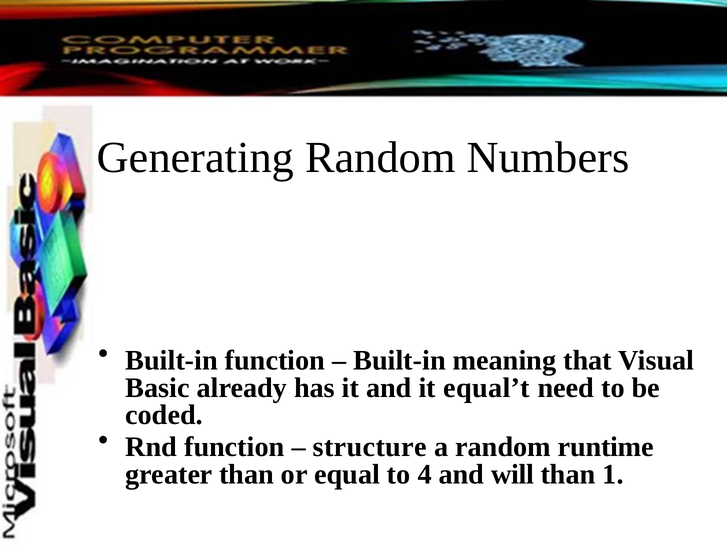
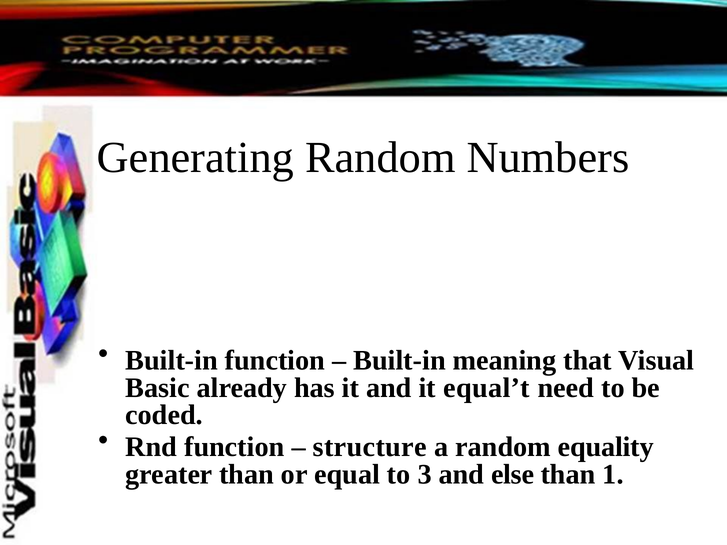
runtime: runtime -> equality
4: 4 -> 3
will: will -> else
